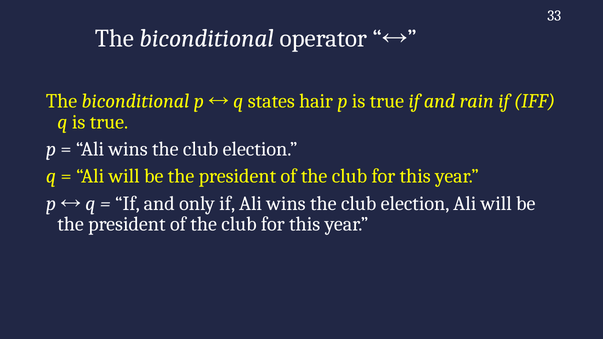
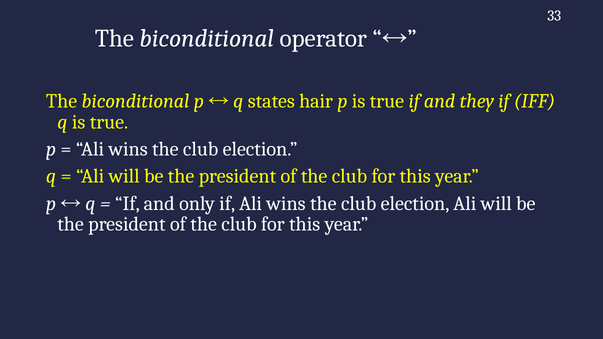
rain: rain -> they
